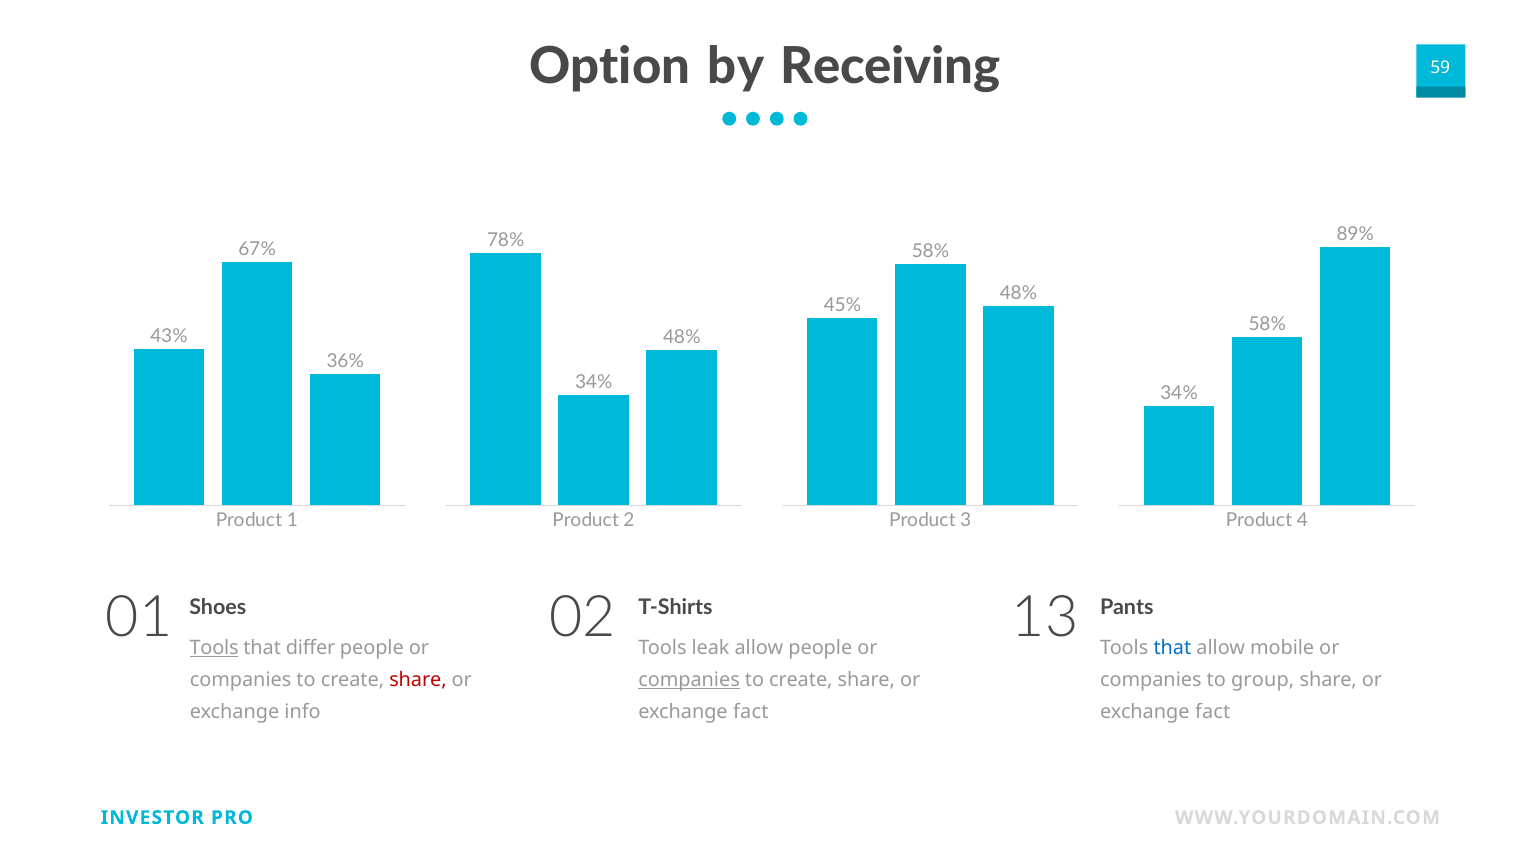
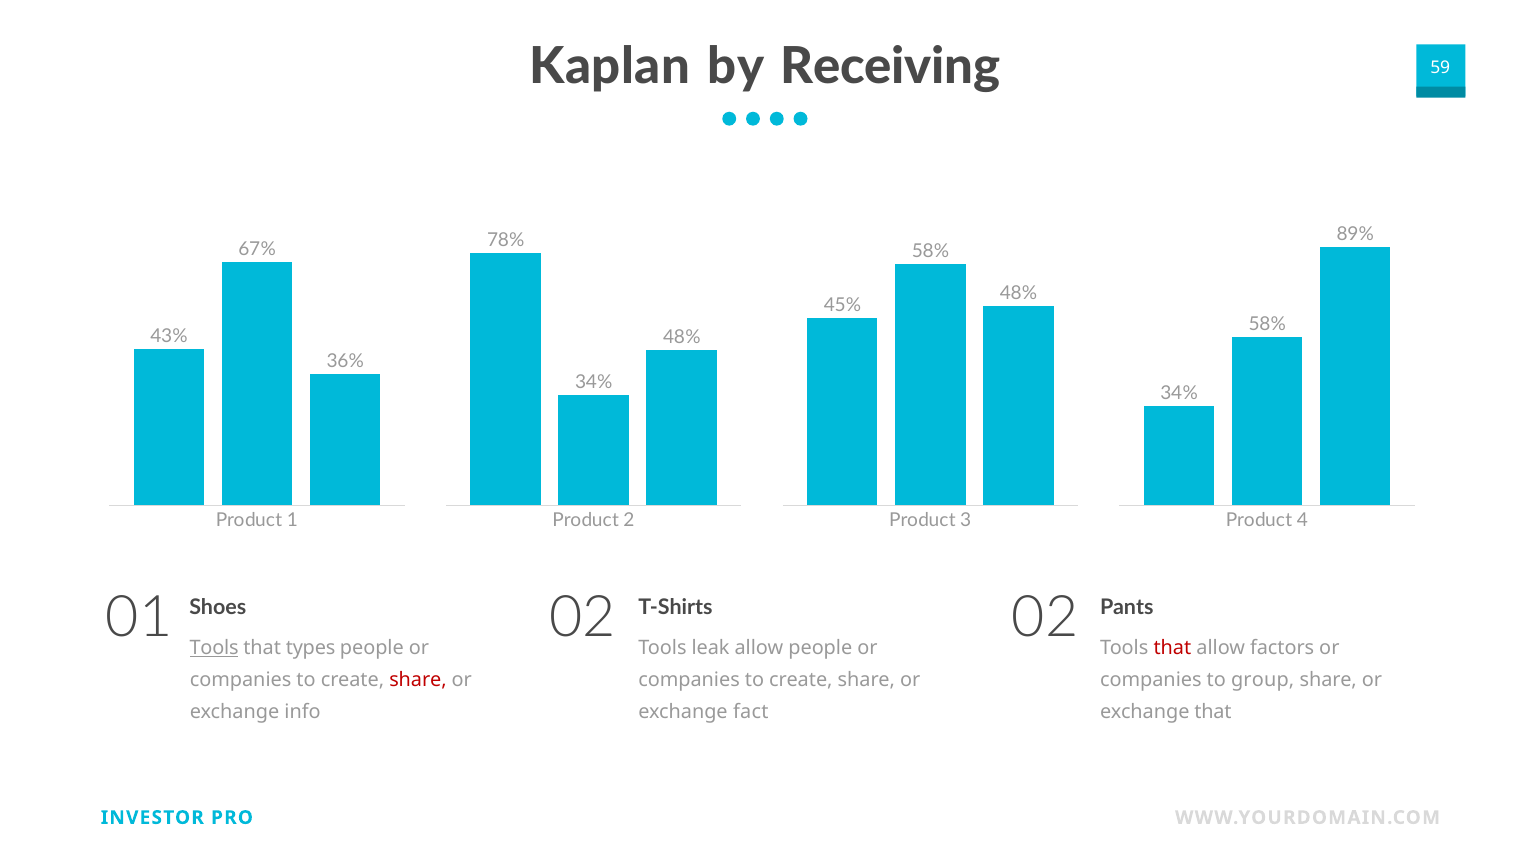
Option: Option -> Kaplan
T-Shirts 13: 13 -> 02
differ: differ -> types
that at (1172, 648) colour: blue -> red
mobile: mobile -> factors
companies at (689, 680) underline: present -> none
fact at (1213, 712): fact -> that
